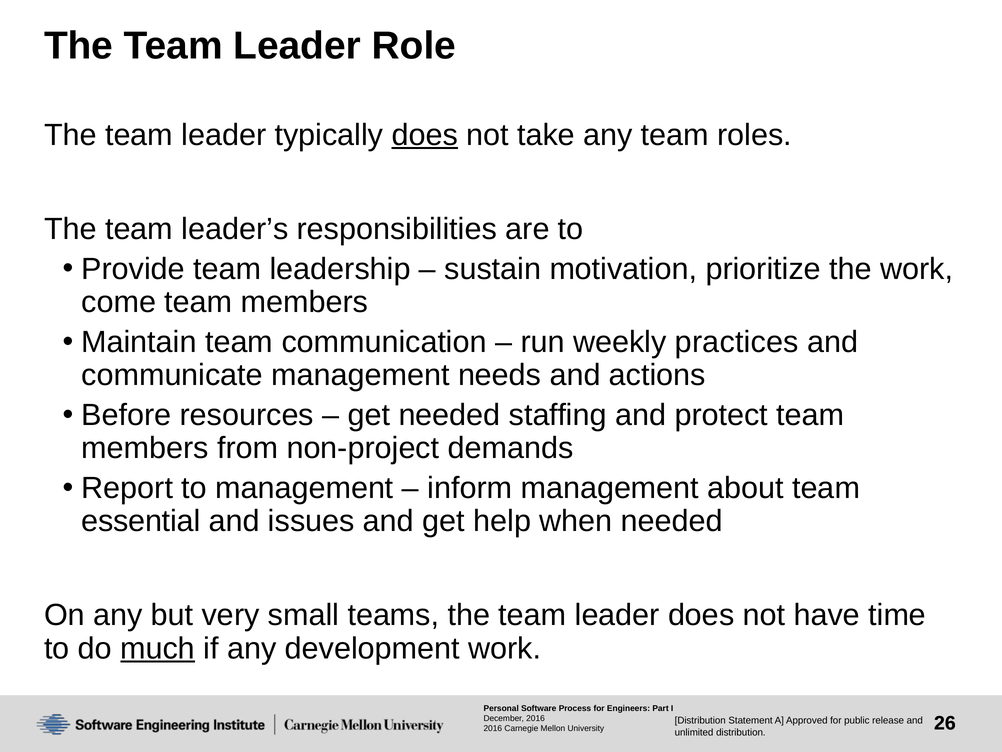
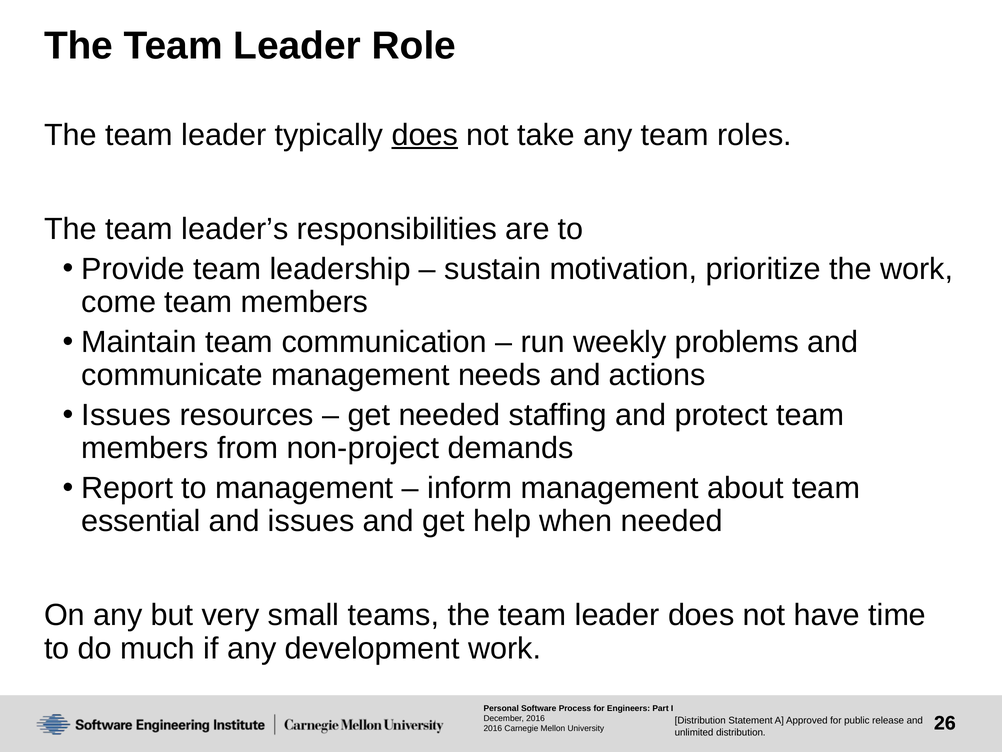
practices: practices -> problems
Before at (126, 415): Before -> Issues
much underline: present -> none
